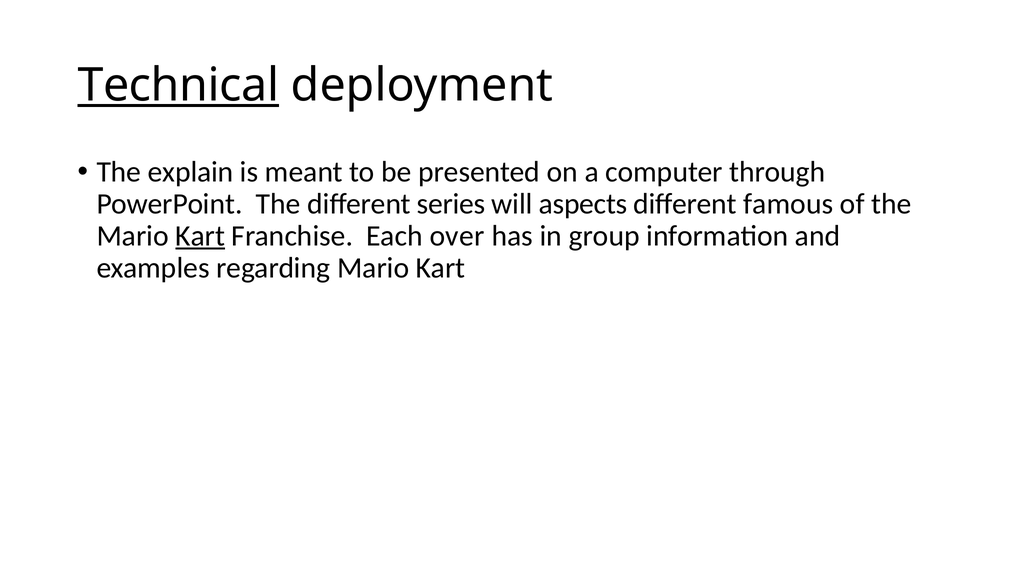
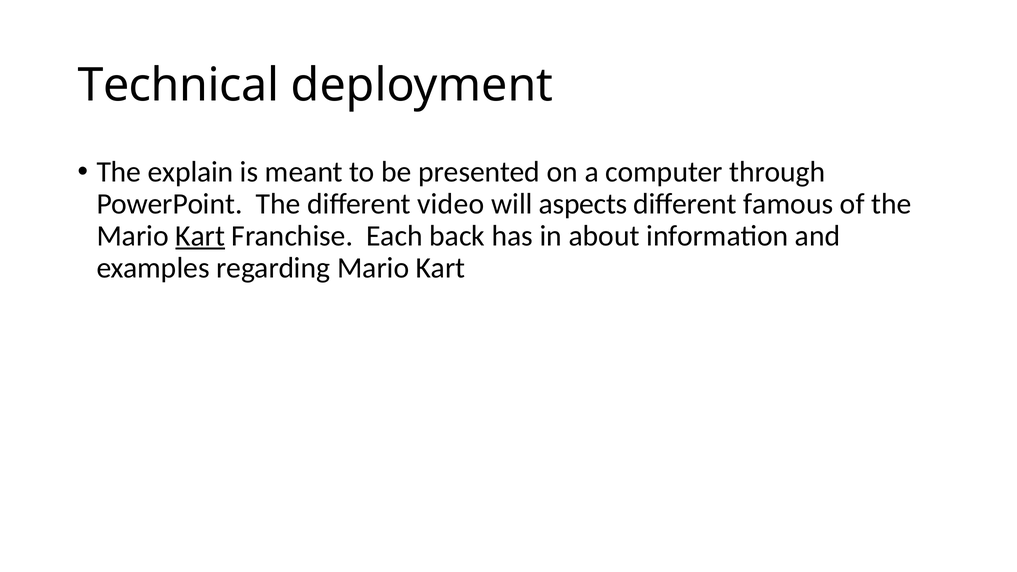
Technical underline: present -> none
series: series -> video
over: over -> back
group: group -> about
